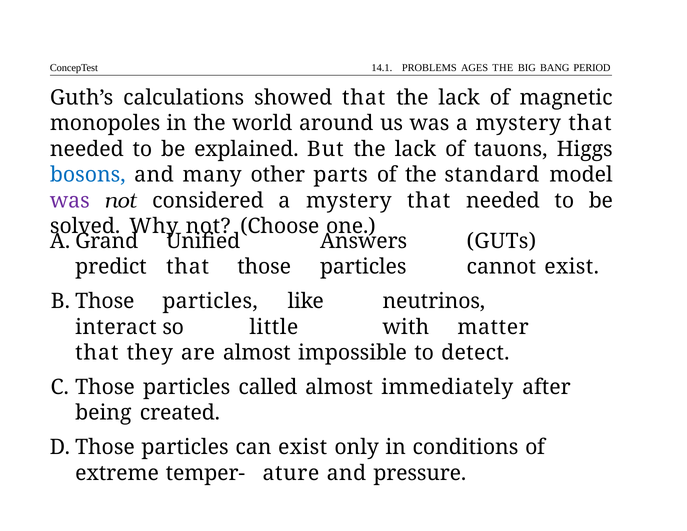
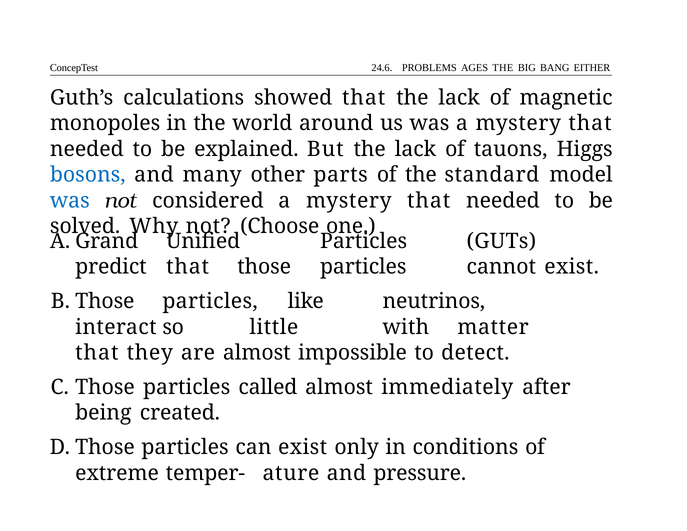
14.1: 14.1 -> 24.6
PERIOD: PERIOD -> EITHER
was at (70, 201) colour: purple -> blue
Unified Answers: Answers -> Particles
